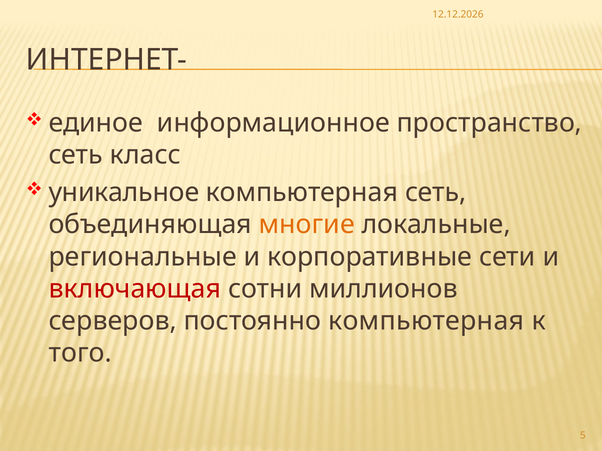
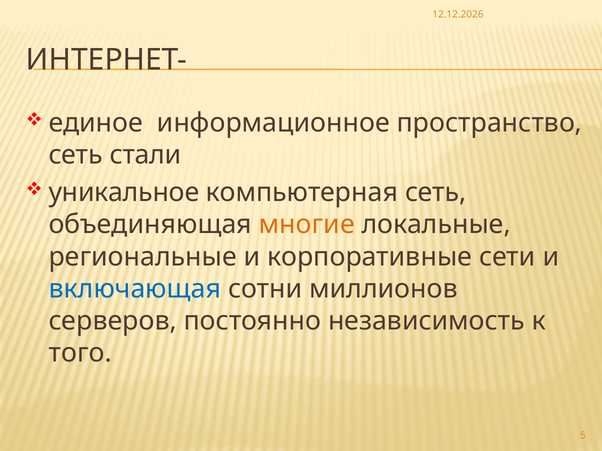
класс: класс -> стали
включающая colour: red -> blue
постоянно компьютерная: компьютерная -> независимость
